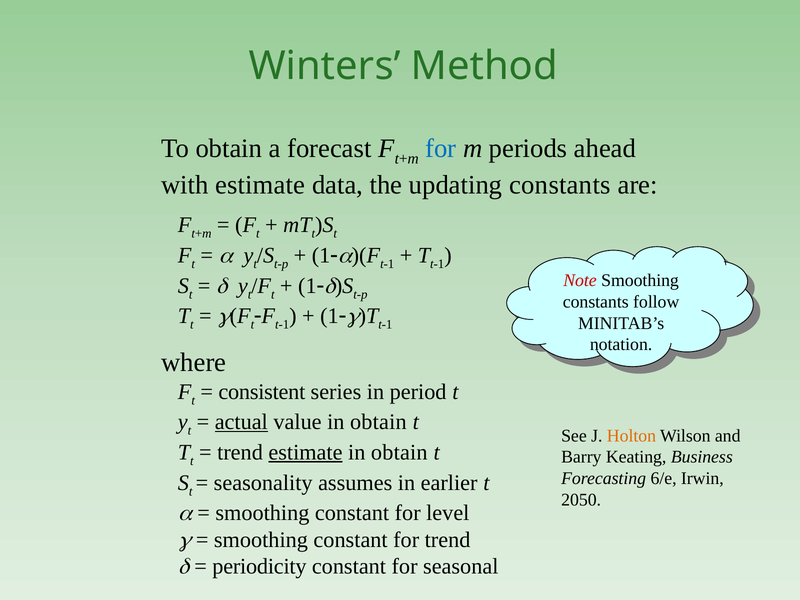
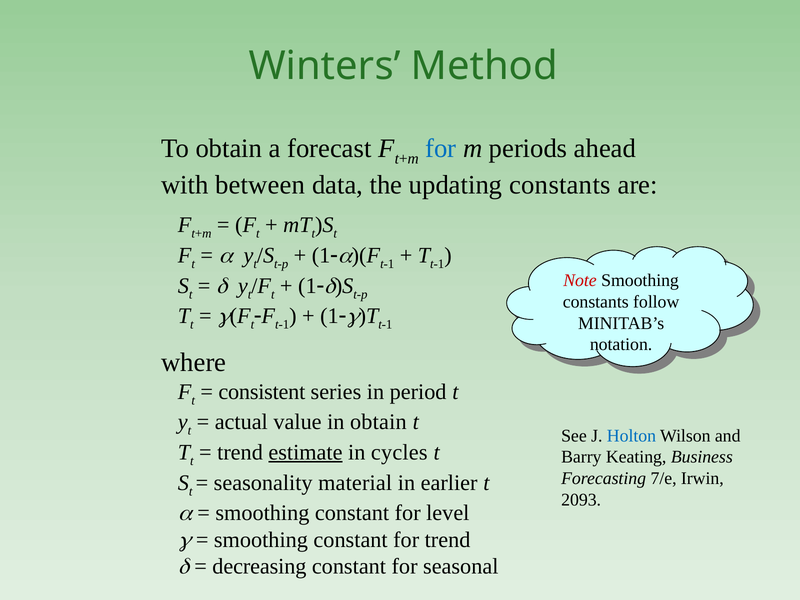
with estimate: estimate -> between
actual underline: present -> none
Holton colour: orange -> blue
obtain at (399, 452): obtain -> cycles
6/e: 6/e -> 7/e
assumes: assumes -> material
2050: 2050 -> 2093
periodicity: periodicity -> decreasing
